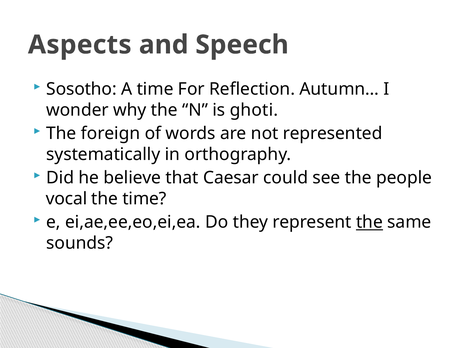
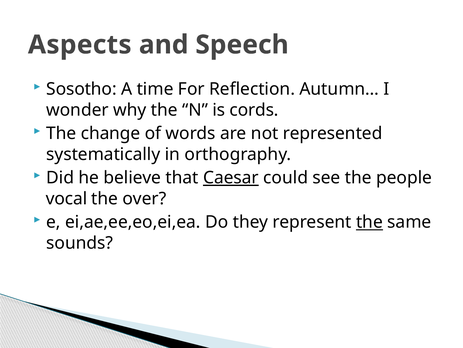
ghoti: ghoti -> cords
foreign: foreign -> change
Caesar underline: none -> present
the time: time -> over
